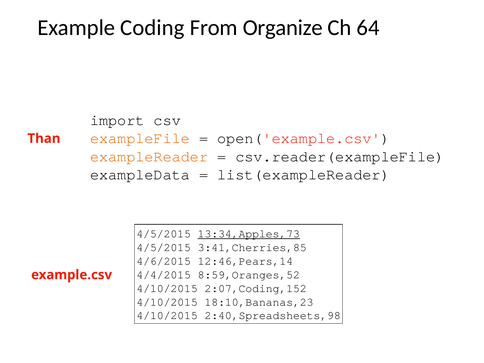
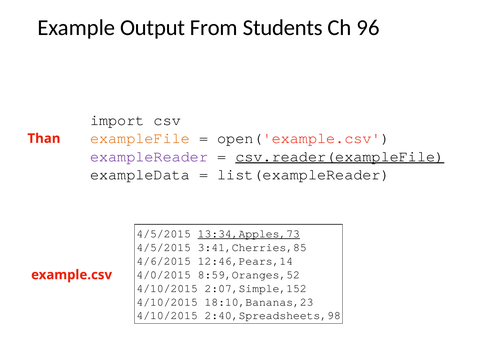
Coding: Coding -> Output
Organize: Organize -> Students
64: 64 -> 96
exampleReader colour: orange -> purple
csv.reader(exampleFile underline: none -> present
4/4/2015: 4/4/2015 -> 4/0/2015
2:07,Coding,152: 2:07,Coding,152 -> 2:07,Simple,152
